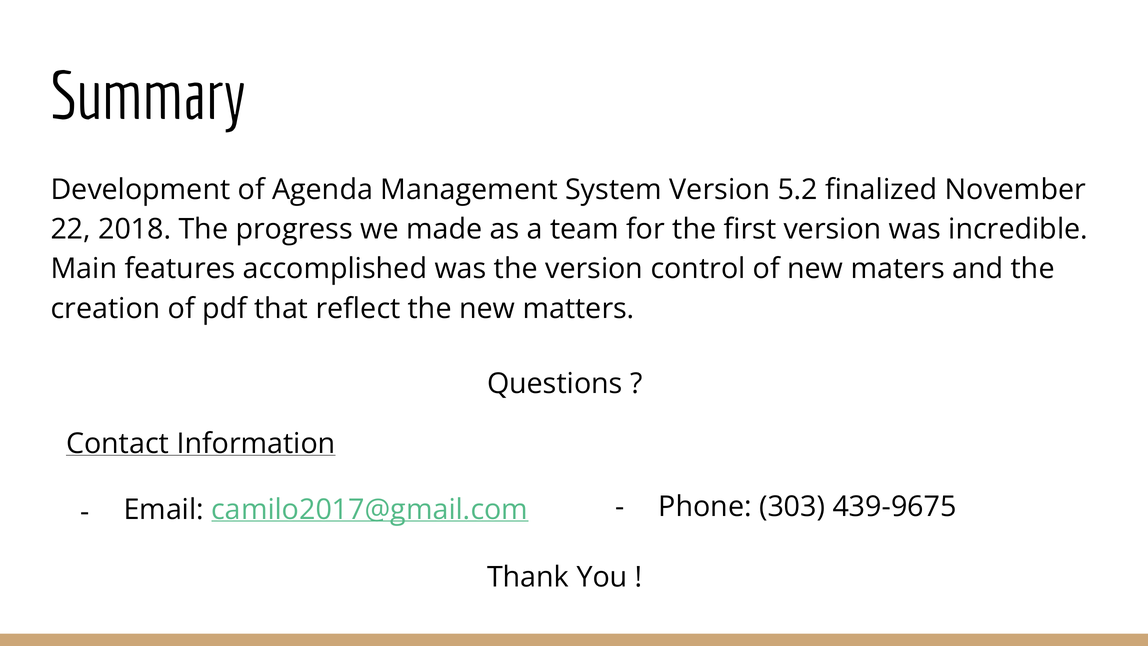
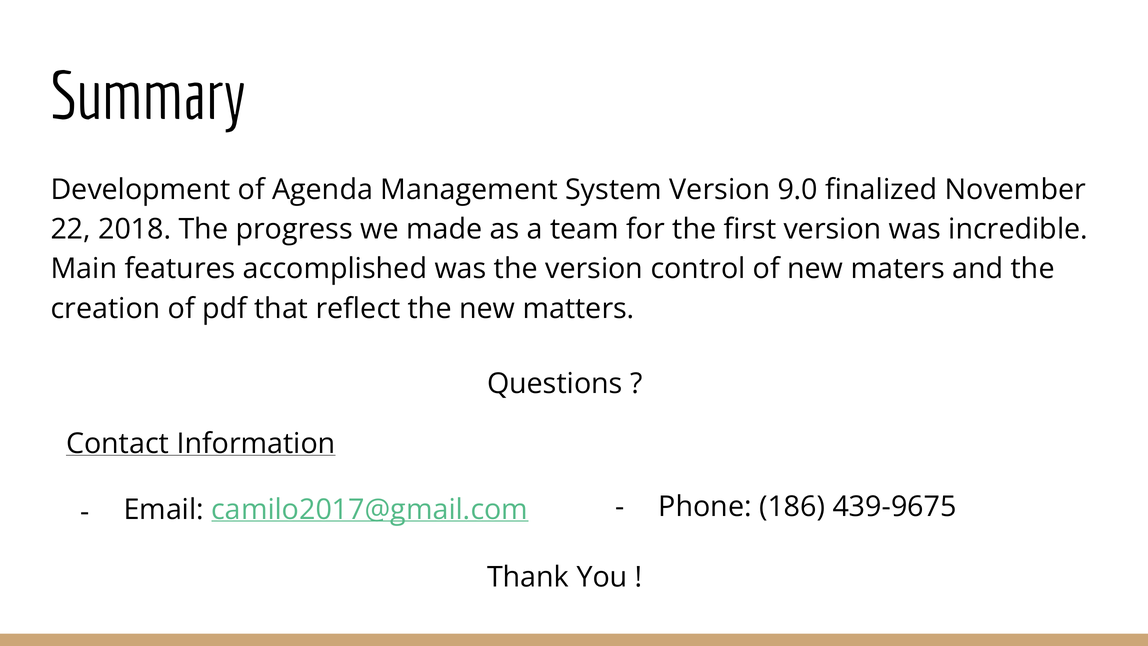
5.2: 5.2 -> 9.0
303: 303 -> 186
